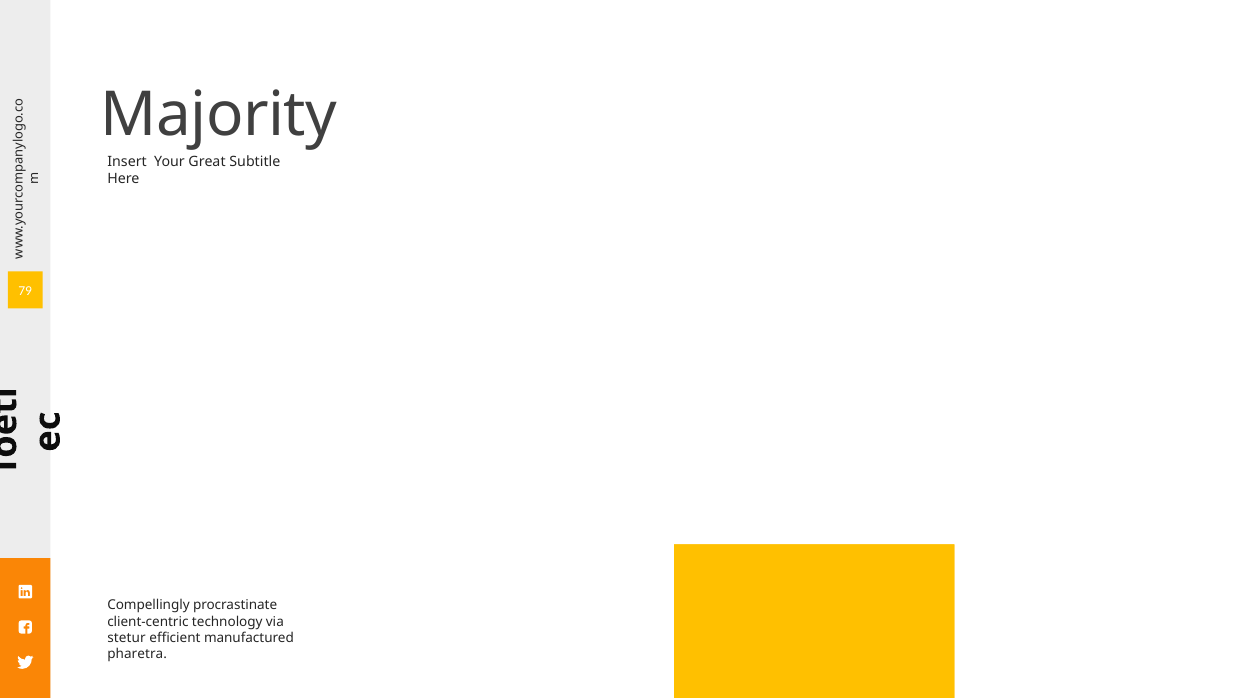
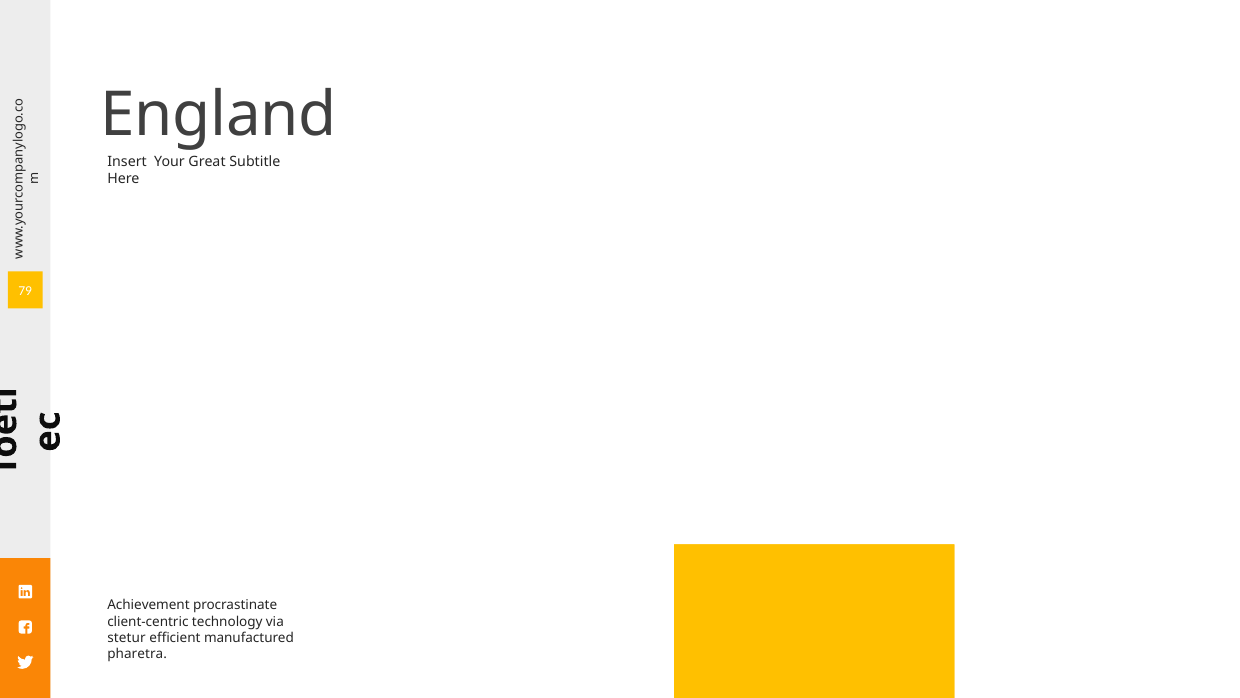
Majority: Majority -> England
Compellingly: Compellingly -> Achievement
